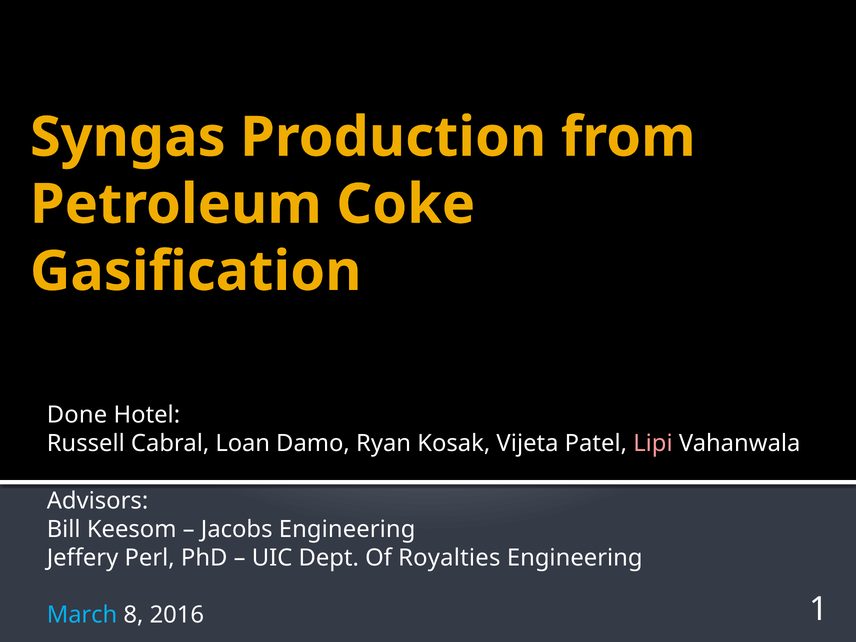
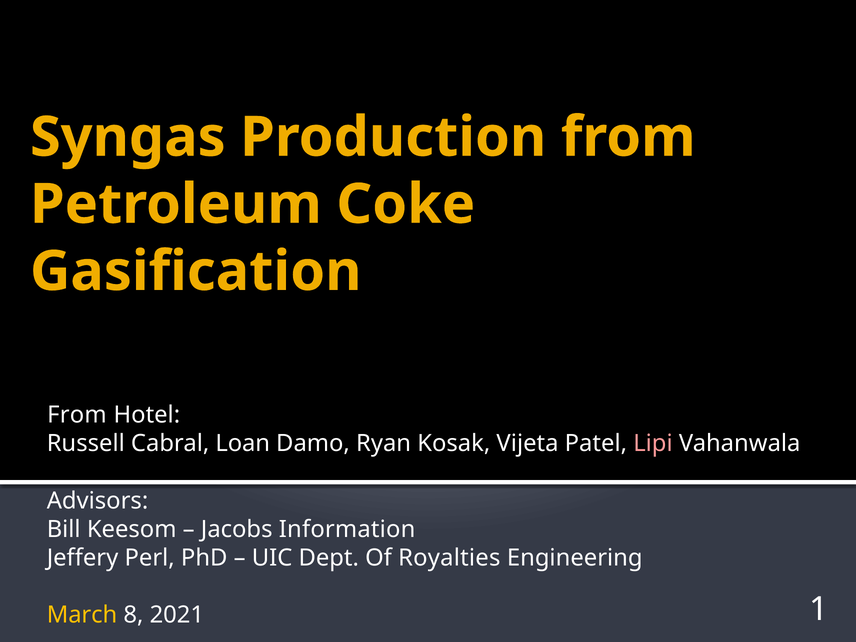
Done at (77, 415): Done -> From
Jacobs Engineering: Engineering -> Information
March colour: light blue -> yellow
2016: 2016 -> 2021
